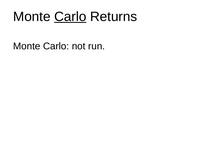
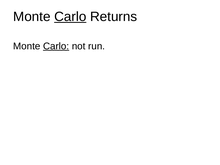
Carlo at (56, 46) underline: none -> present
